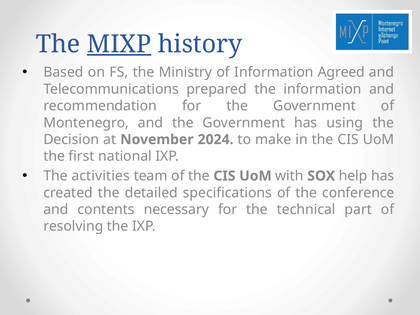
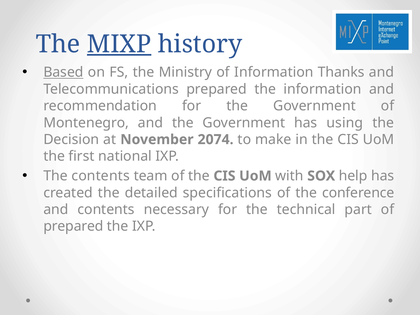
Based underline: none -> present
Agreed: Agreed -> Thanks
2024: 2024 -> 2074
The activities: activities -> contents
resolving at (73, 226): resolving -> prepared
